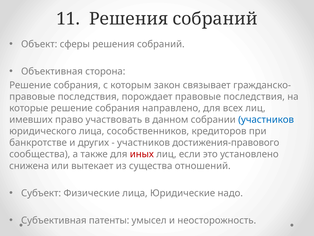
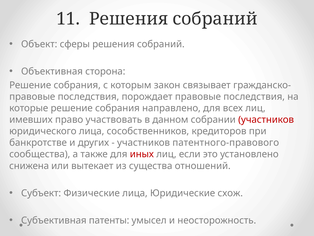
участников at (266, 119) colour: blue -> red
достижения-правового: достижения-правового -> патентного-правового
надо: надо -> схож
